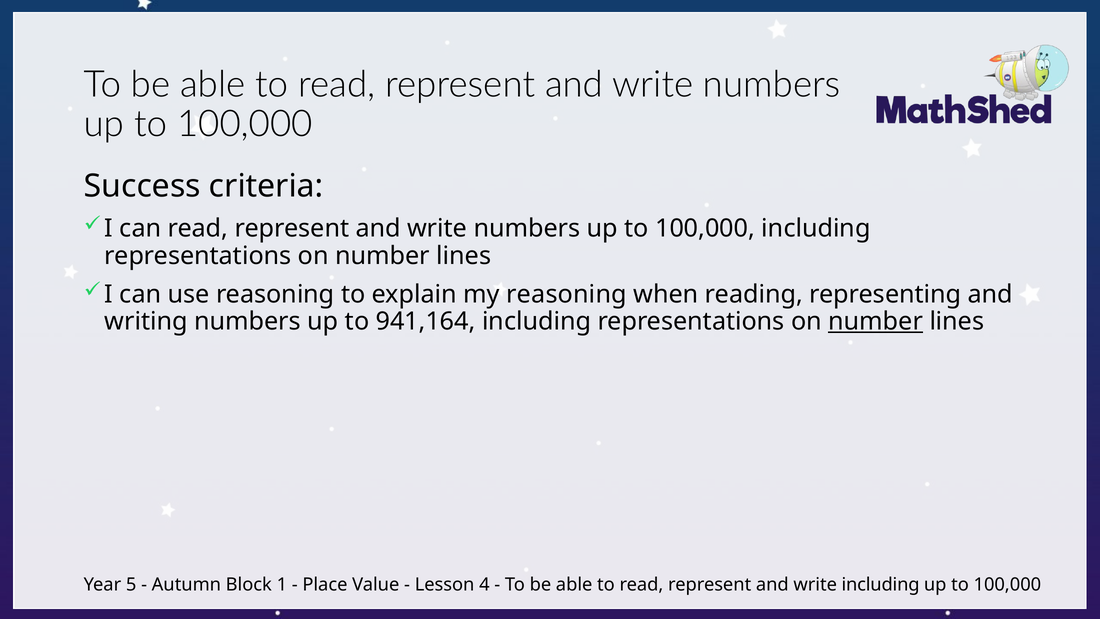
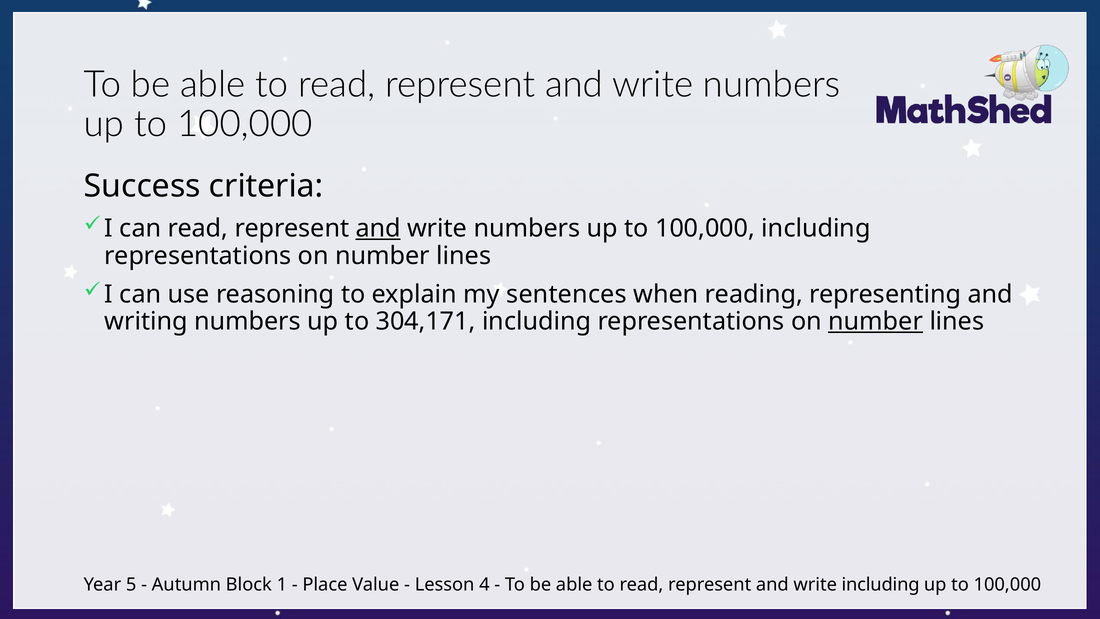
and at (378, 228) underline: none -> present
my reasoning: reasoning -> sentences
941,164: 941,164 -> 304,171
